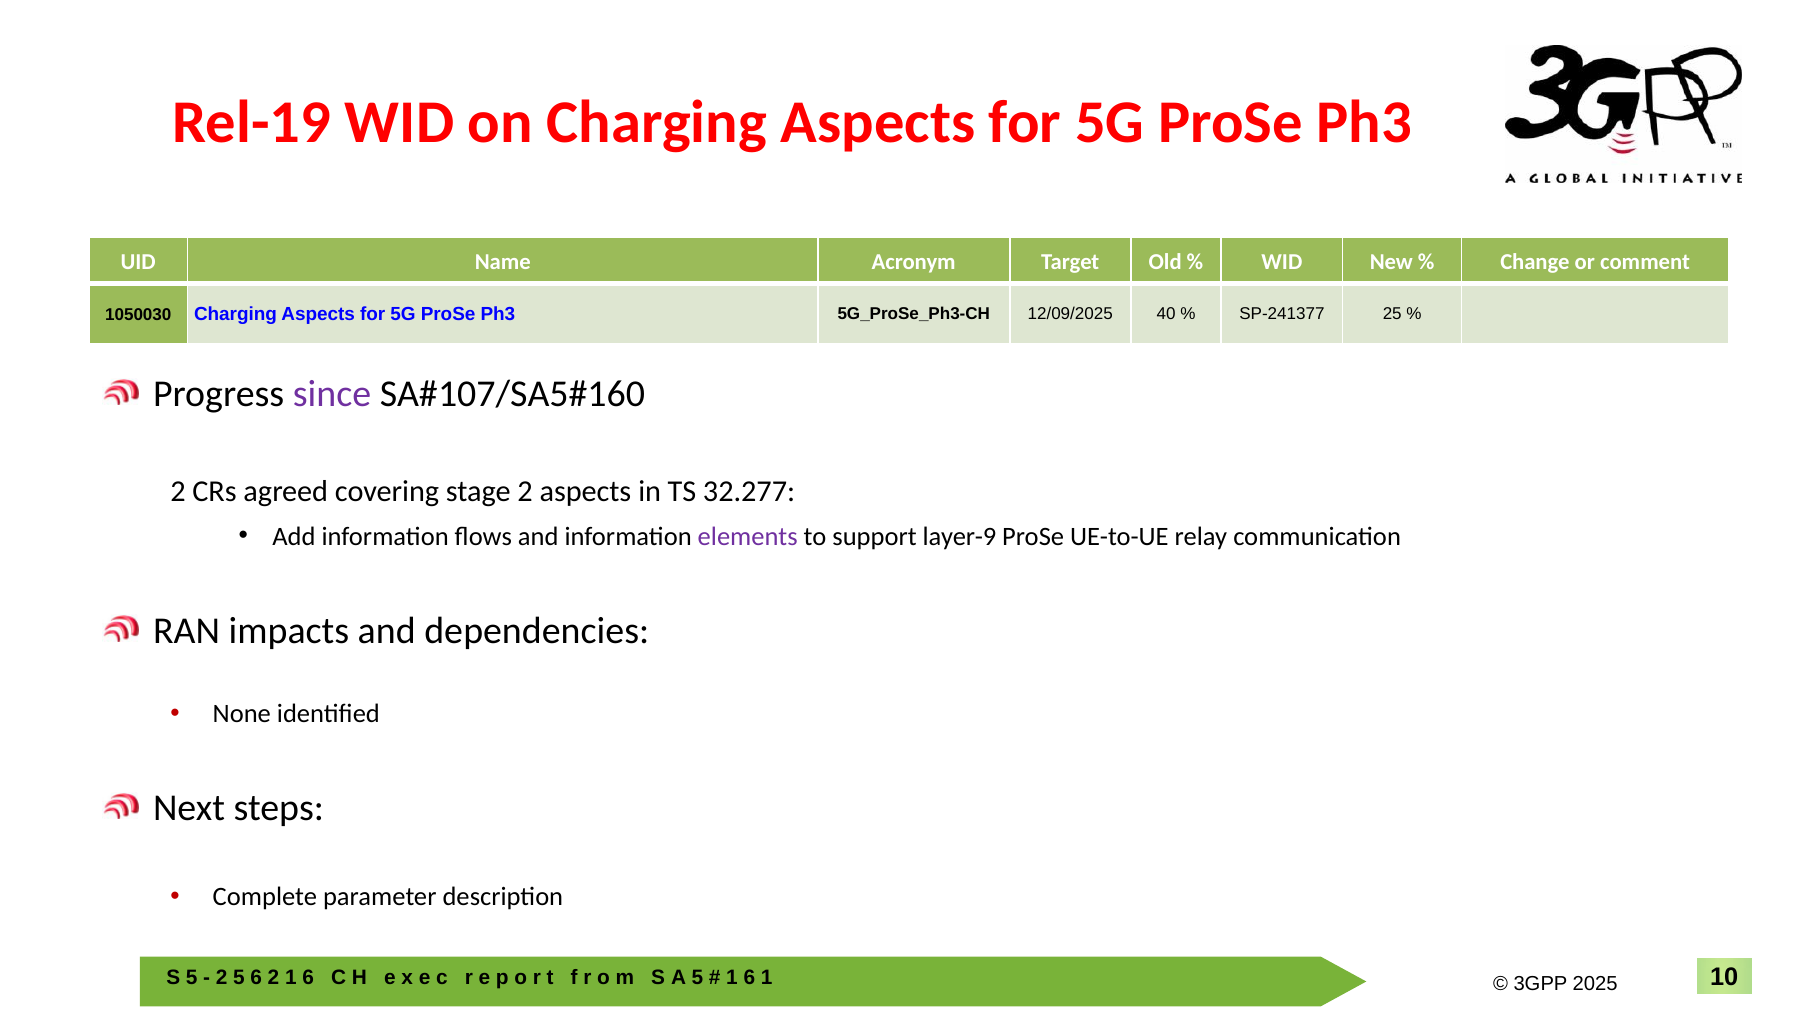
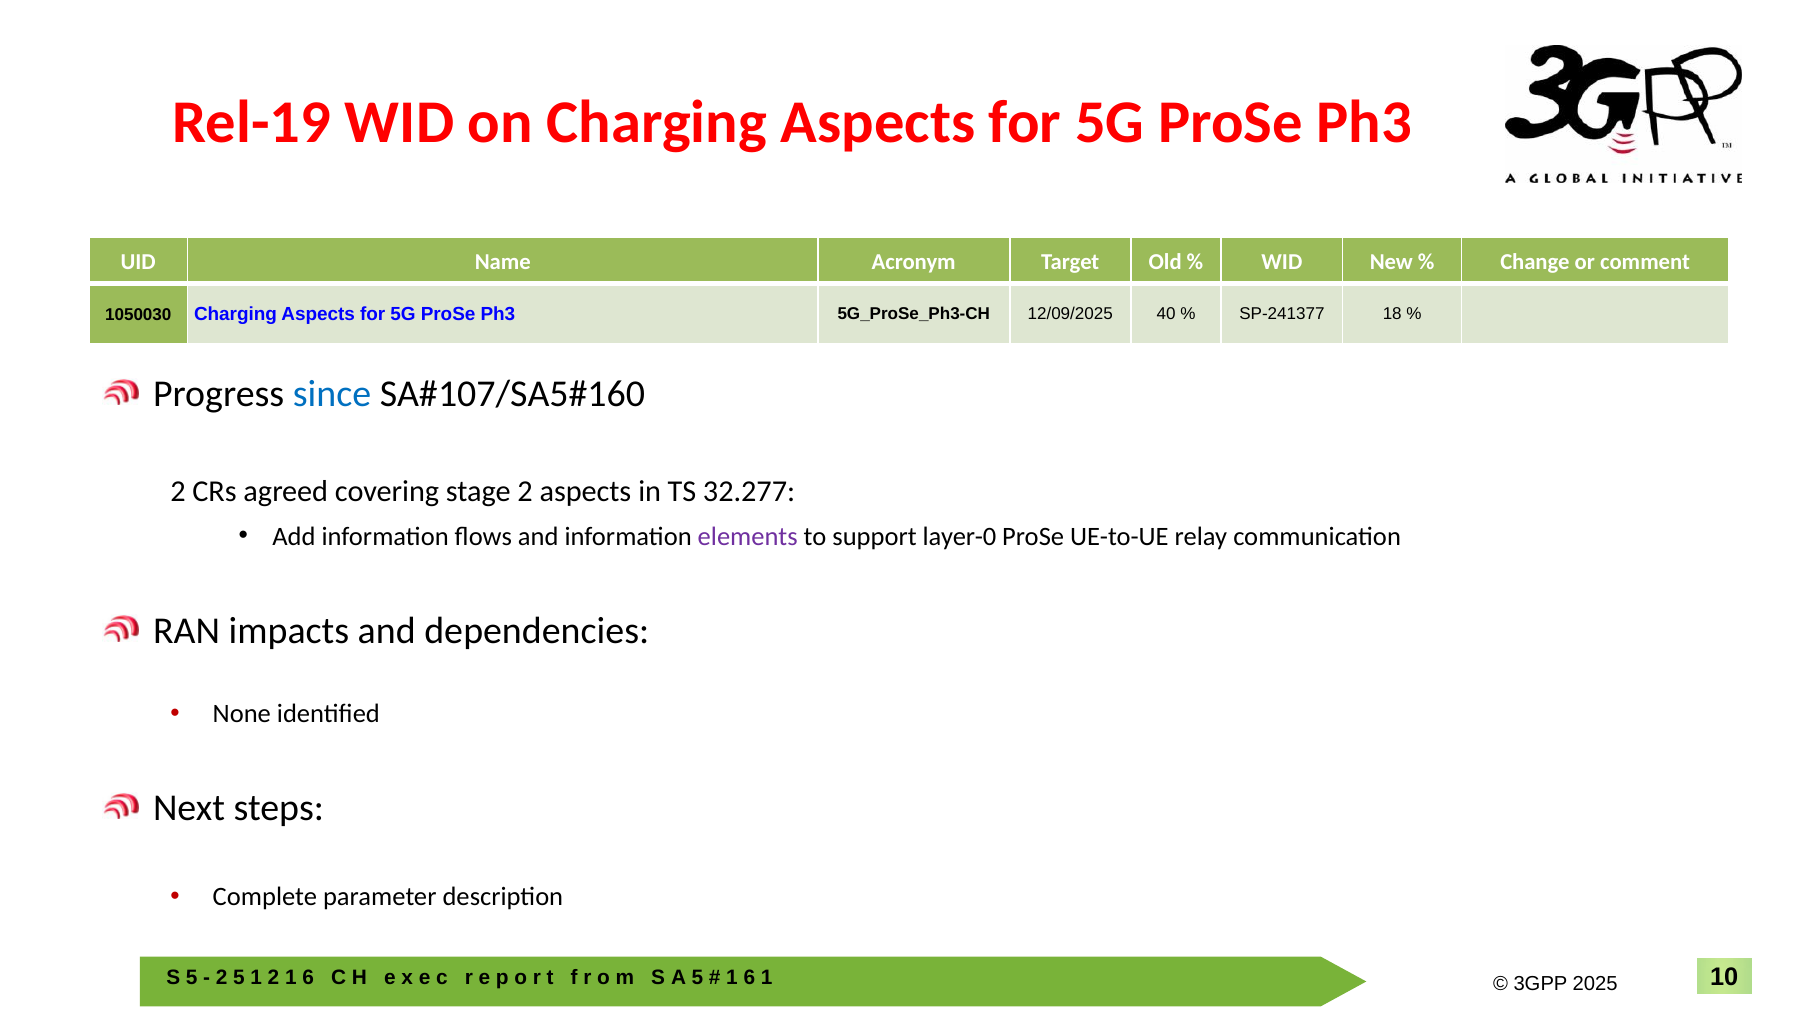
25: 25 -> 18
since colour: purple -> blue
layer-9: layer-9 -> layer-0
6 at (256, 977): 6 -> 1
